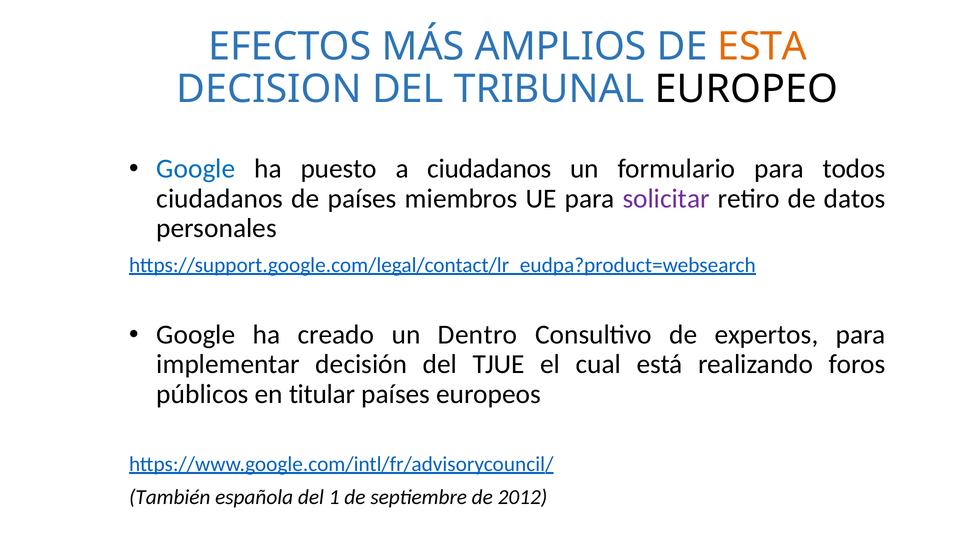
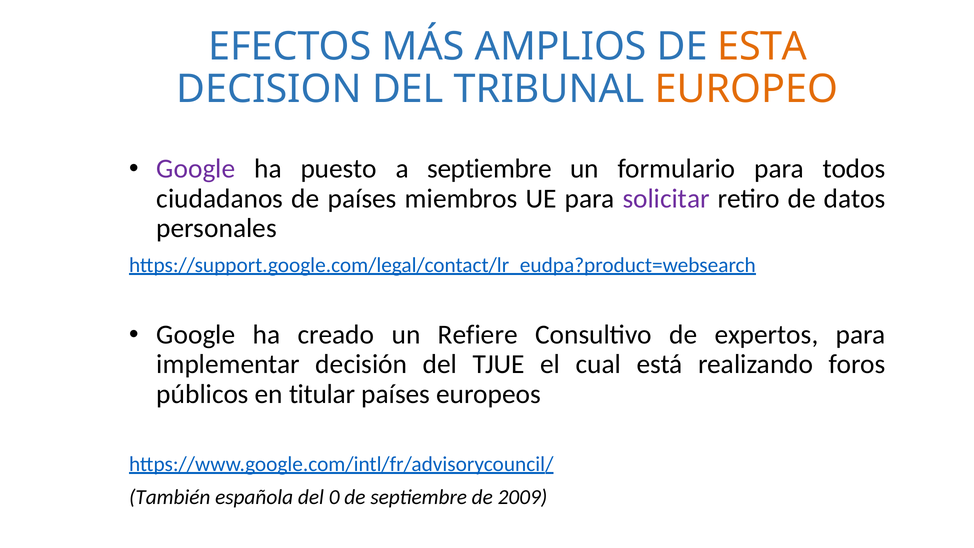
EUROPEO colour: black -> orange
Google at (196, 169) colour: blue -> purple
a ciudadanos: ciudadanos -> septiembre
Dentro: Dentro -> Refiere
1: 1 -> 0
2012: 2012 -> 2009
